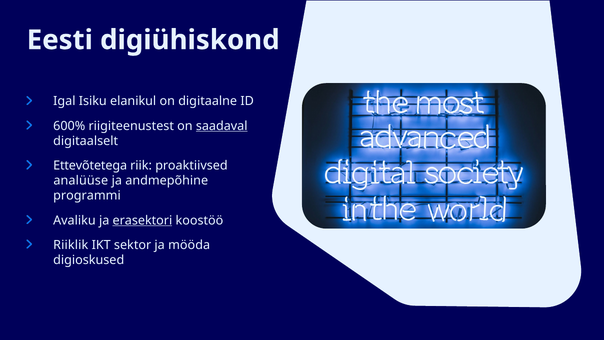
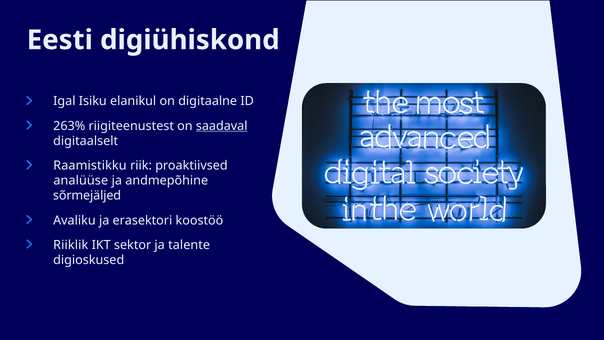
600%: 600% -> 263%
Ettevõtetega: Ettevõtetega -> Raamistikku
programmi: programmi -> sõrmejäljed
erasektori underline: present -> none
mööda: mööda -> talente
